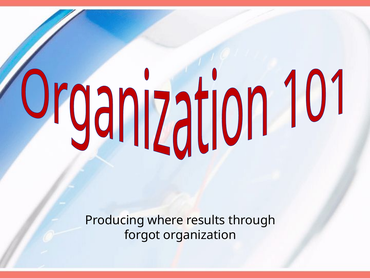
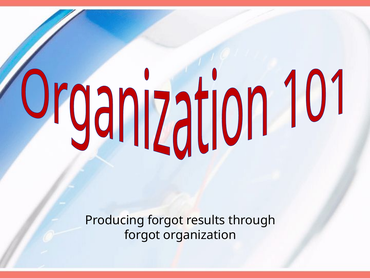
Producing where: where -> forgot
